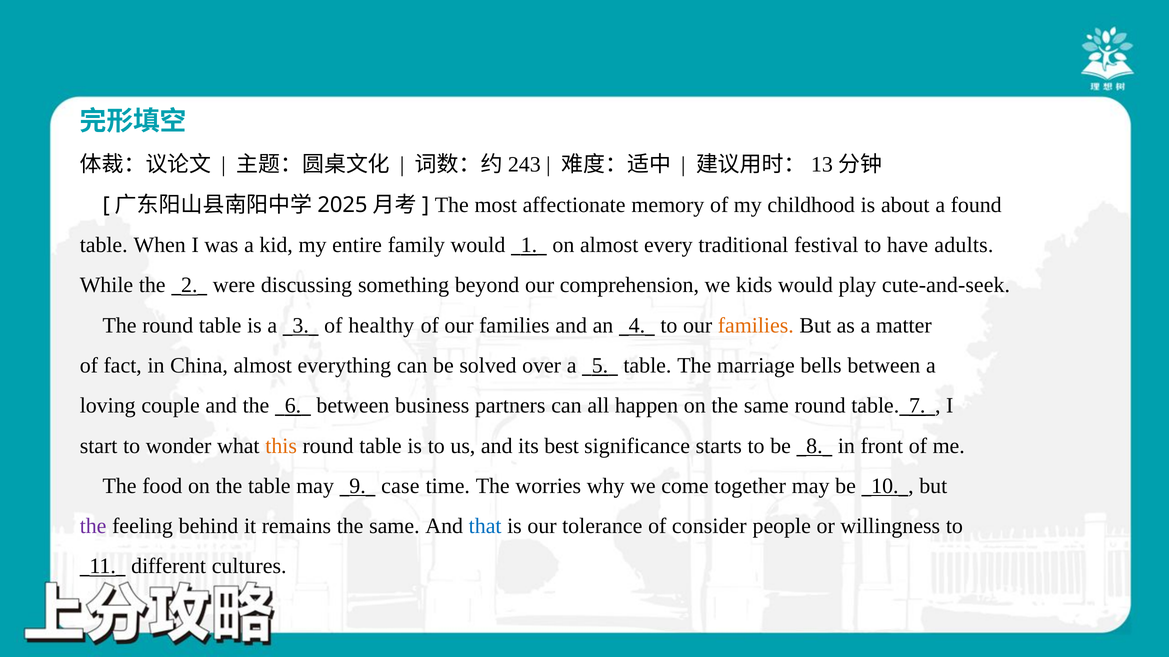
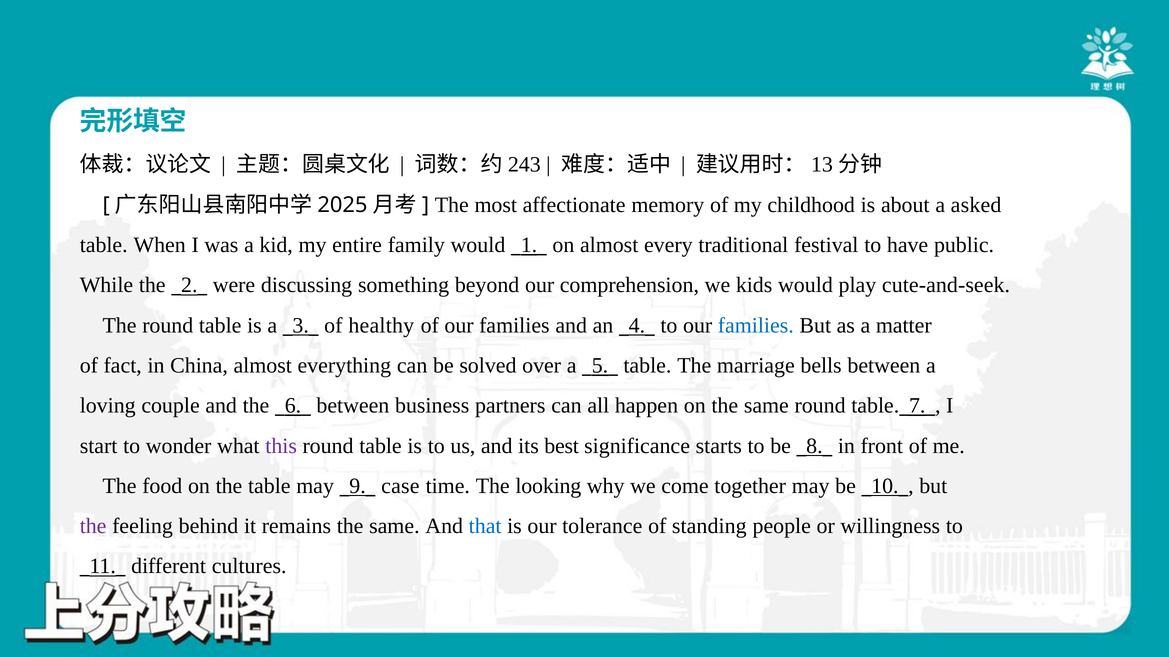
found: found -> asked
adults: adults -> public
families at (756, 326) colour: orange -> blue
this colour: orange -> purple
worries: worries -> looking
consider: consider -> standing
